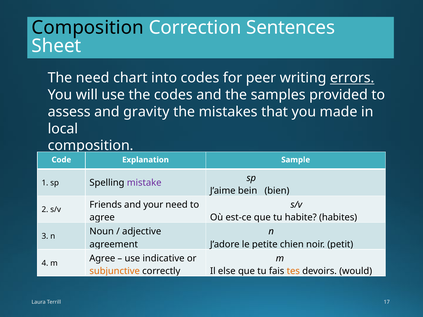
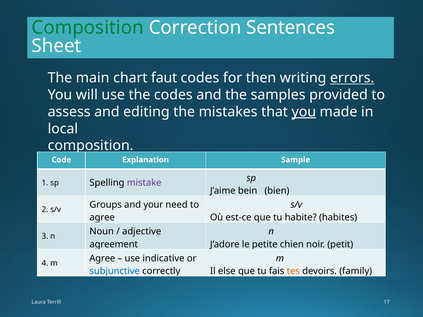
Composition at (88, 28) colour: black -> green
The need: need -> main
into: into -> faut
peer: peer -> then
gravity: gravity -> editing
you at (304, 112) underline: none -> present
Friends: Friends -> Groups
subjunctive colour: orange -> blue
would: would -> family
